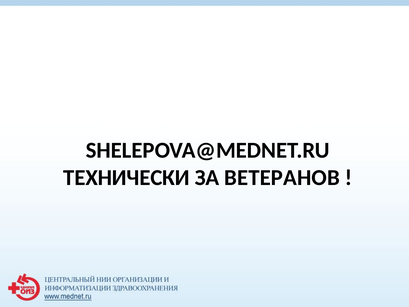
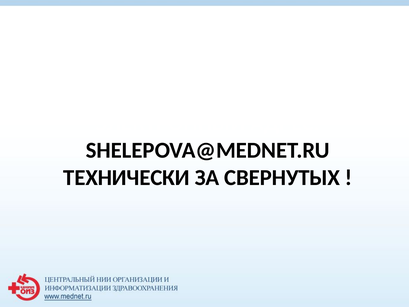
ВЕТЕРАНОВ: ВЕТЕРАНОВ -> СВЕРНУТЫХ
